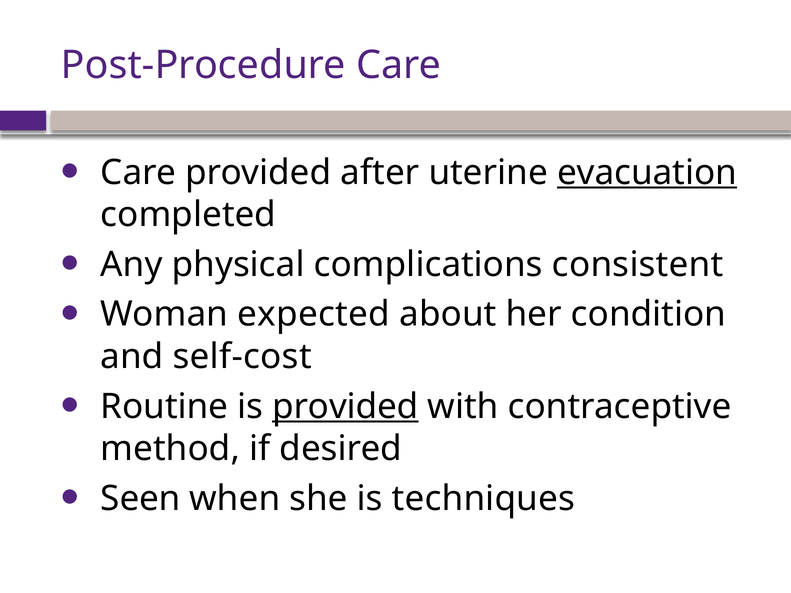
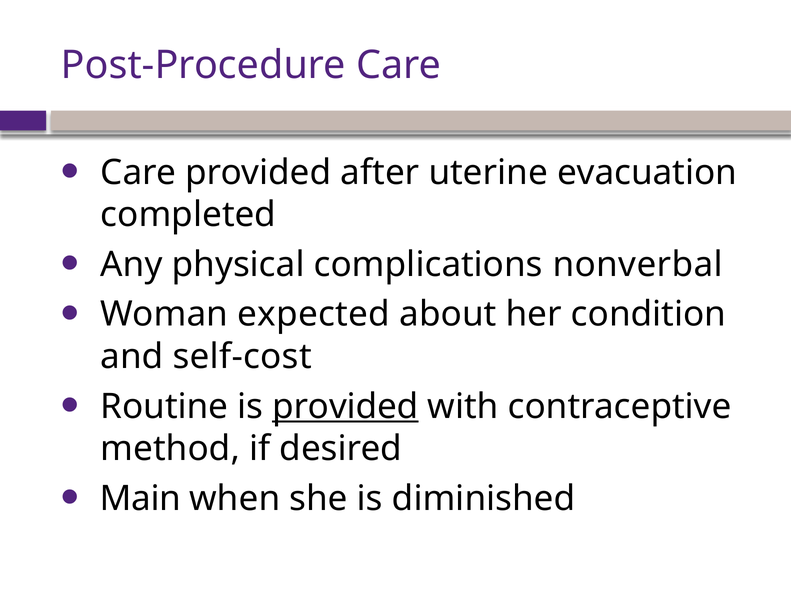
evacuation underline: present -> none
consistent: consistent -> nonverbal
Seen: Seen -> Main
techniques: techniques -> diminished
